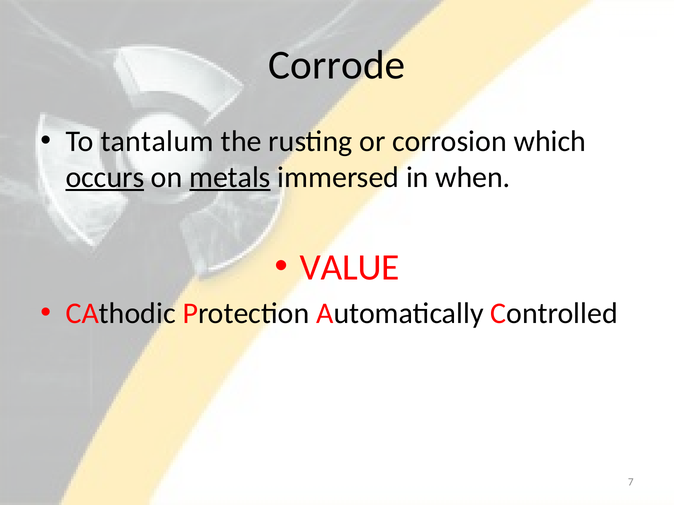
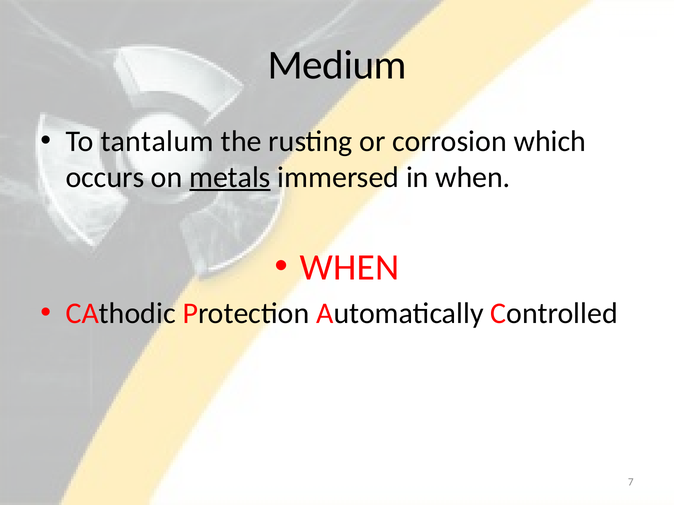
Corrode: Corrode -> Medium
occurs underline: present -> none
VALUE at (350, 268): VALUE -> WHEN
